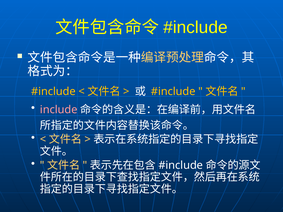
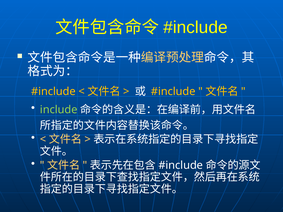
include colour: pink -> light green
